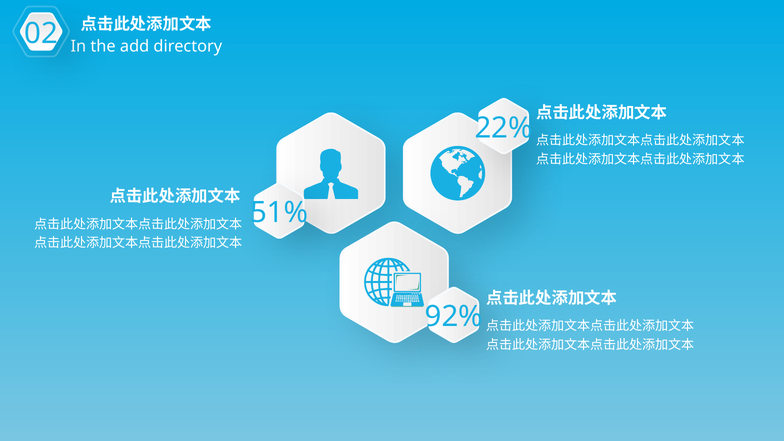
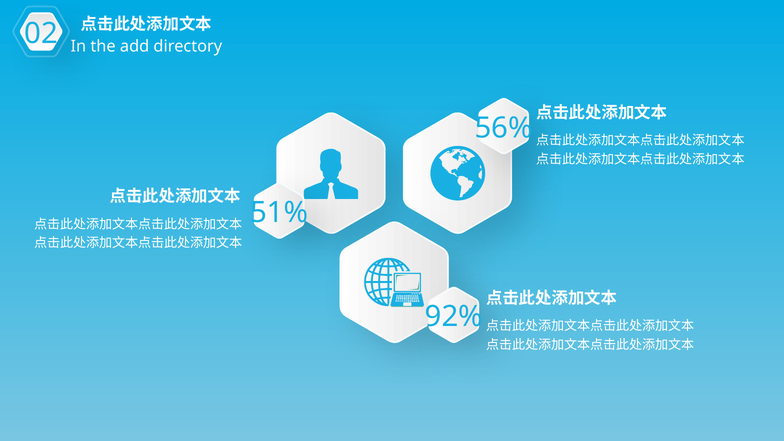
22%: 22% -> 56%
